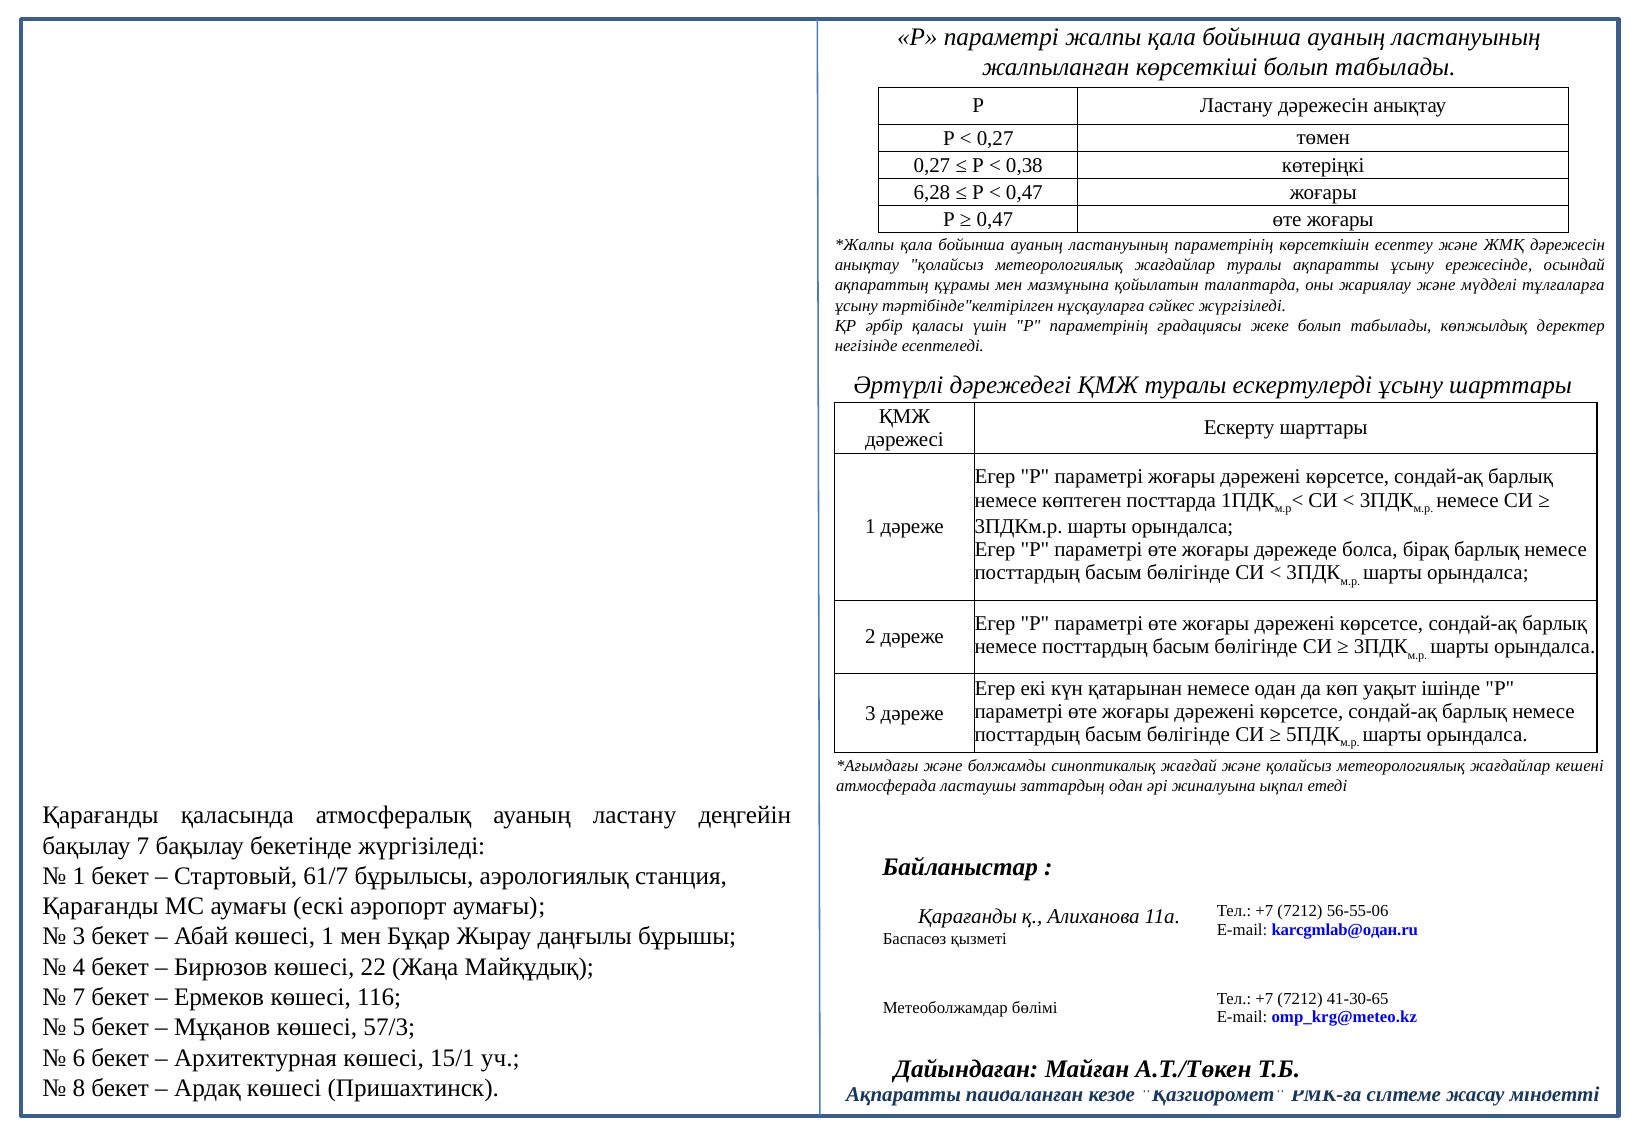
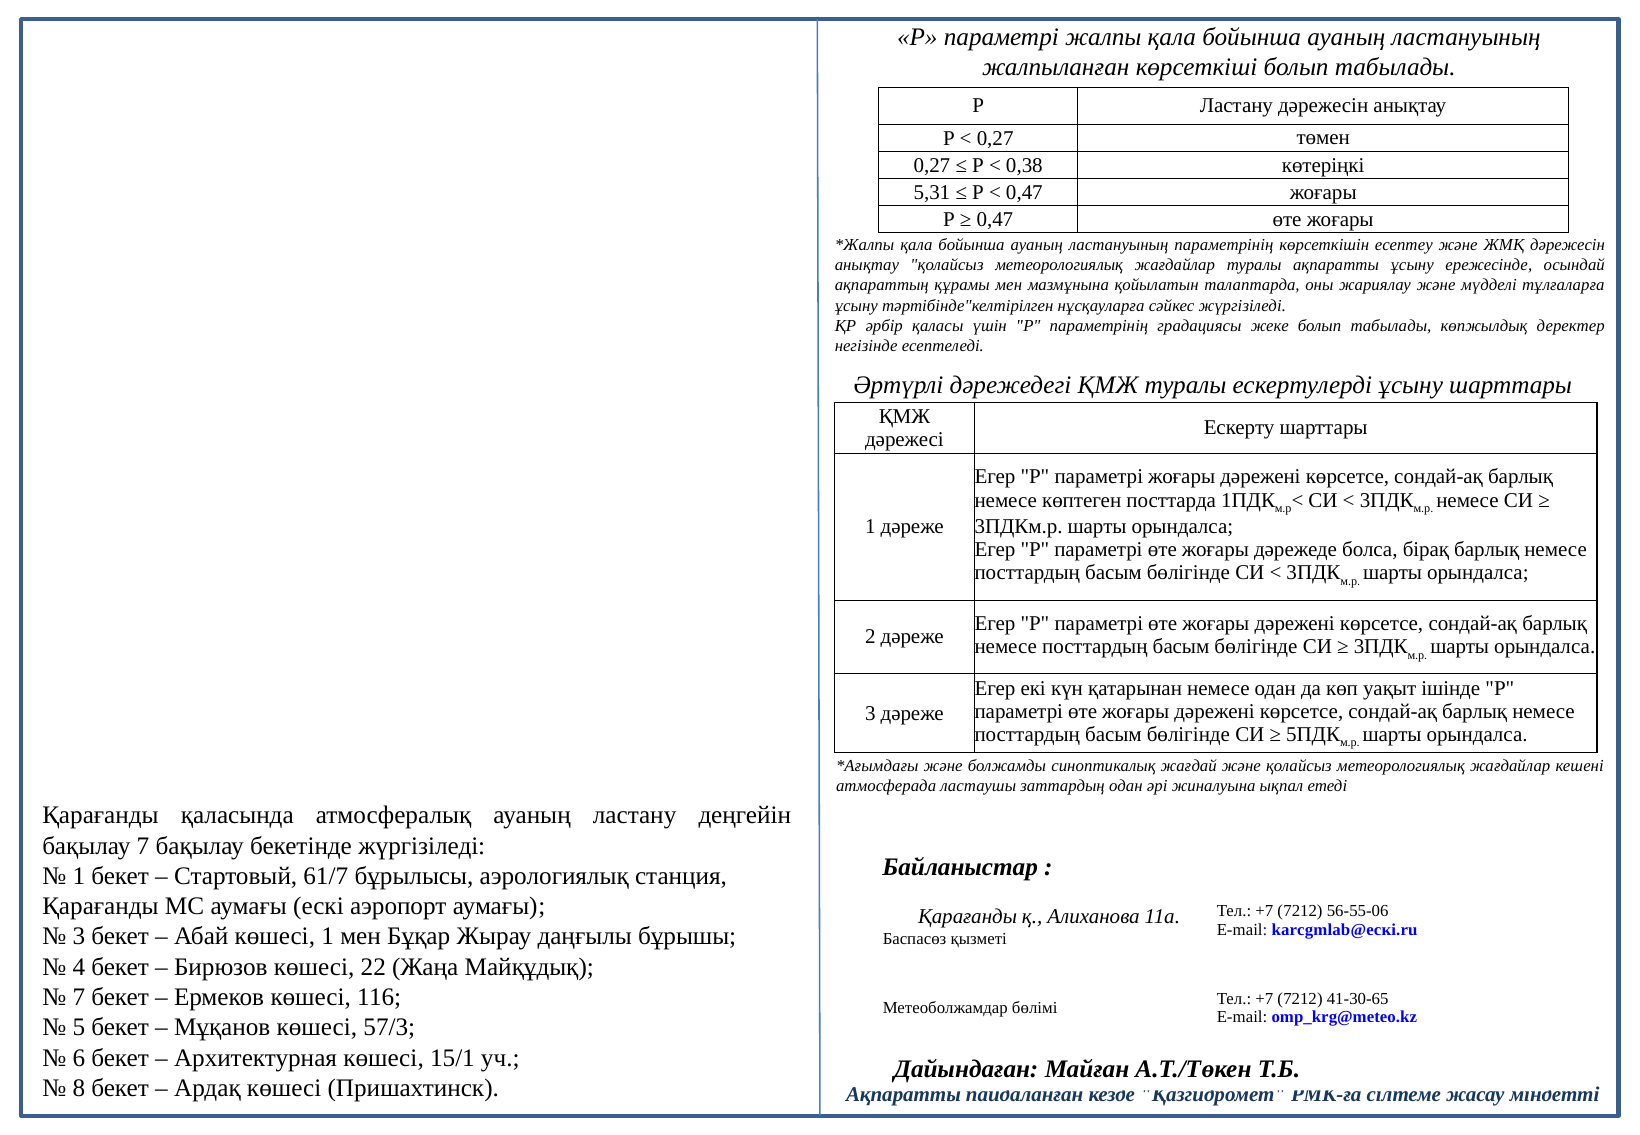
6,28: 6,28 -> 5,31
karcgmlab@одан.ru: karcgmlab@одан.ru -> karcgmlab@ескі.ru
